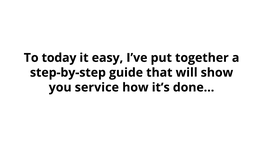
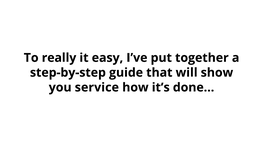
today: today -> really
